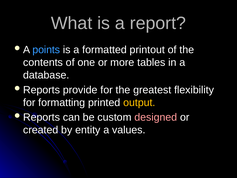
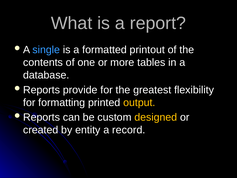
points: points -> single
designed colour: pink -> yellow
values: values -> record
